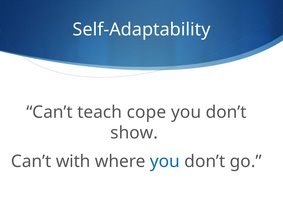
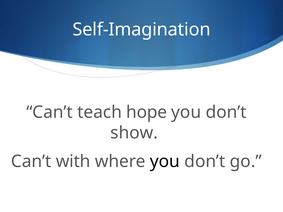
Self-Adaptability: Self-Adaptability -> Self-Imagination
cope: cope -> hope
you at (165, 162) colour: blue -> black
